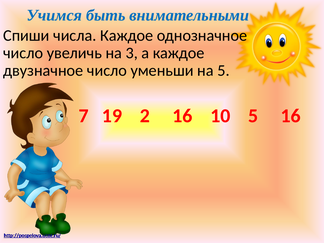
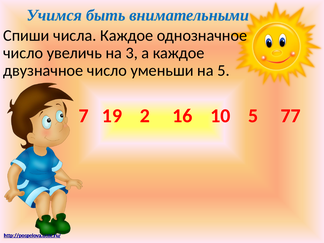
5 16: 16 -> 77
